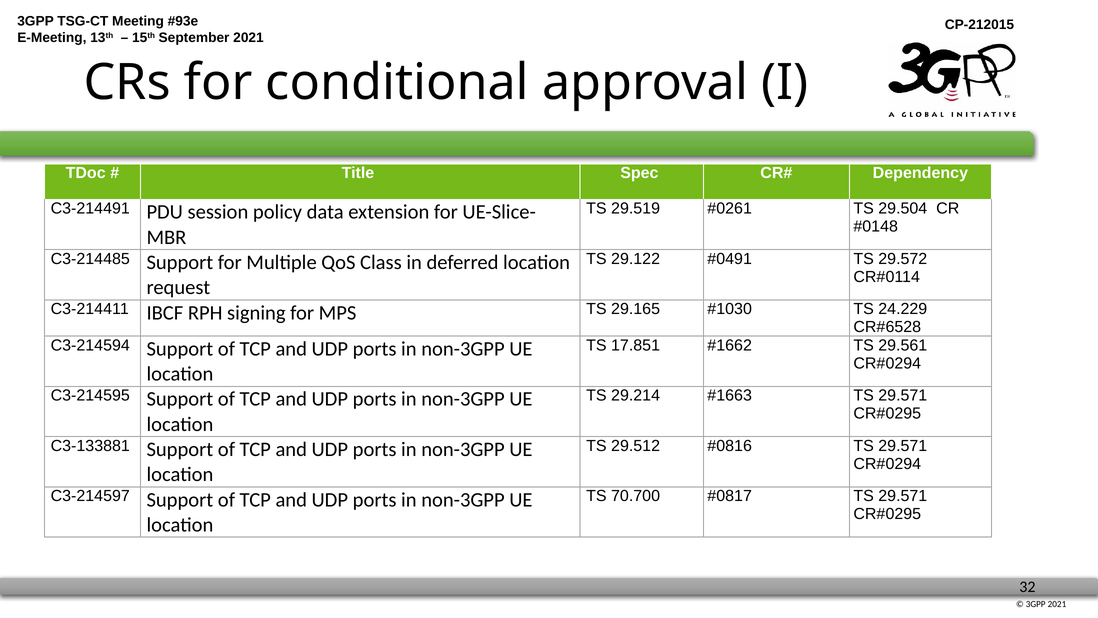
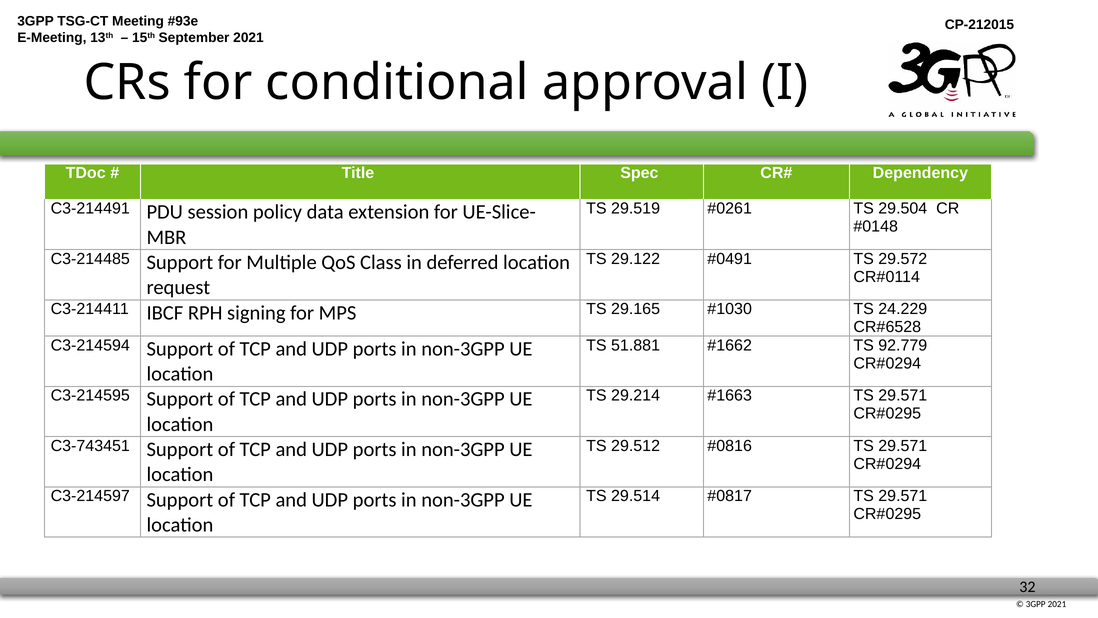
17.851: 17.851 -> 51.881
29.561: 29.561 -> 92.779
C3-133881: C3-133881 -> C3-743451
70.700: 70.700 -> 29.514
